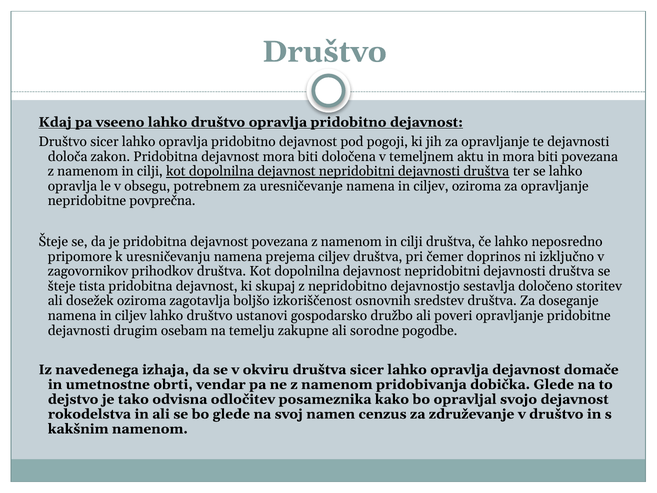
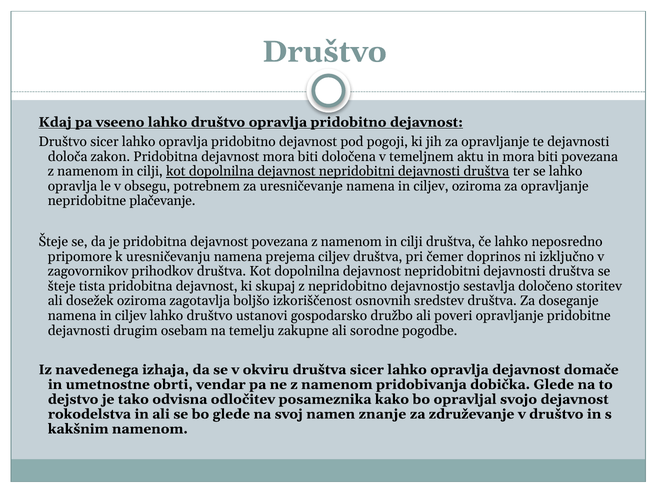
povprečna: povprečna -> plačevanje
cenzus: cenzus -> znanje
